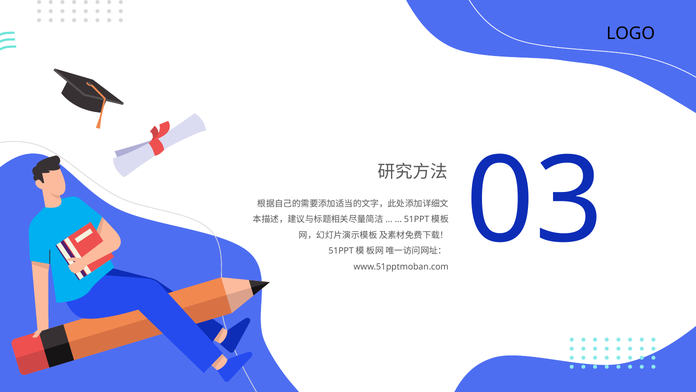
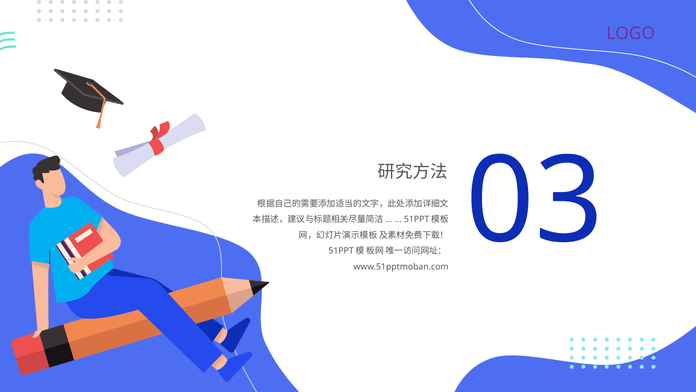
LOGO colour: black -> purple
